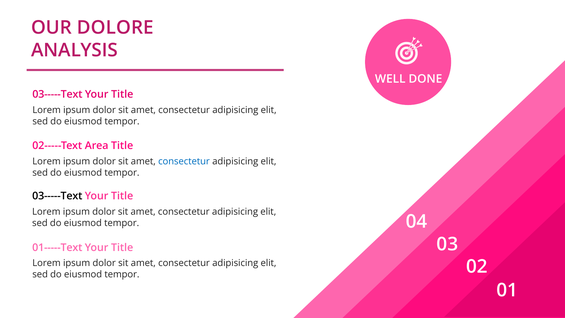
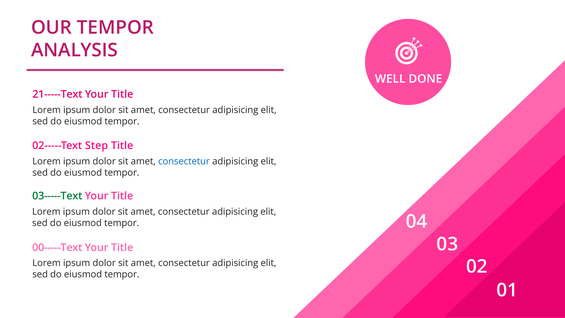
OUR DOLORE: DOLORE -> TEMPOR
03-----Text at (57, 94): 03-----Text -> 21-----Text
Area: Area -> Step
03-----Text at (57, 196) colour: black -> green
01-----Text: 01-----Text -> 00-----Text
